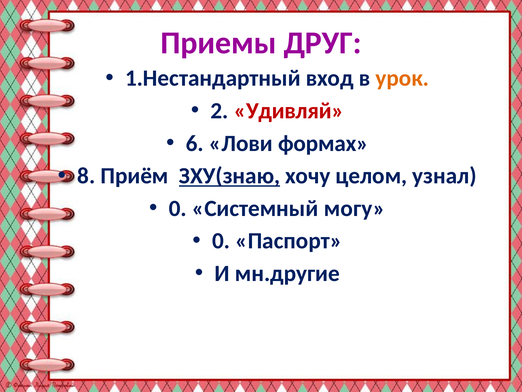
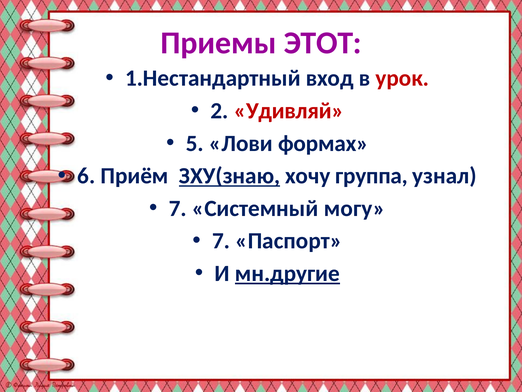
ДРУГ: ДРУГ -> ЭТОТ
урок colour: orange -> red
6: 6 -> 5
8: 8 -> 6
целом: целом -> группа
0 at (178, 208): 0 -> 7
0 at (221, 241): 0 -> 7
мн.другие underline: none -> present
